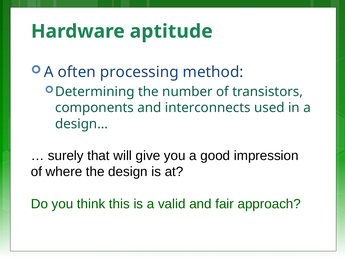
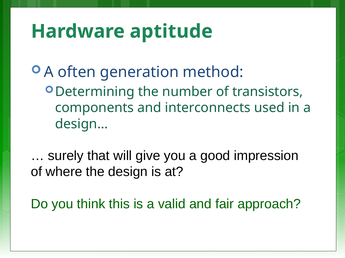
processing: processing -> generation
